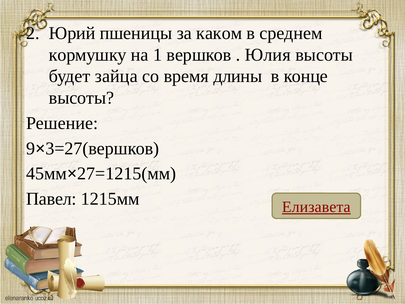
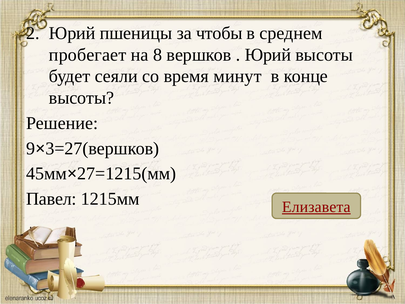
каком: каком -> чтобы
кормушку: кормушку -> пробегает
1: 1 -> 8
Юлия at (268, 55): Юлия -> Юрий
зайца: зайца -> сеяли
длины: длины -> минут
